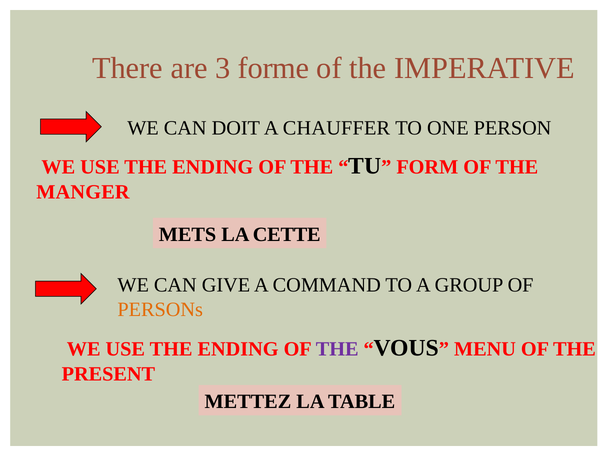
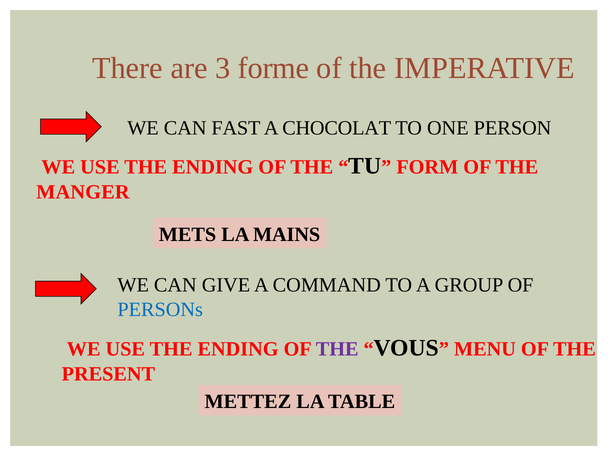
DOIT: DOIT -> FAST
CHAUFFER: CHAUFFER -> CHOCOLAT
CETTE: CETTE -> MAINS
PERSONs colour: orange -> blue
